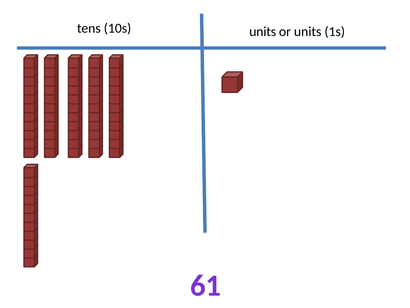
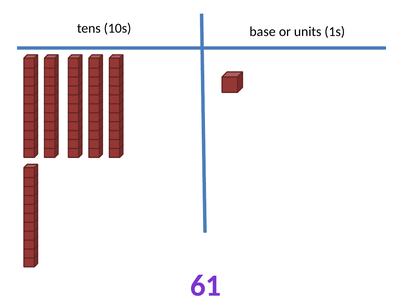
10s units: units -> base
